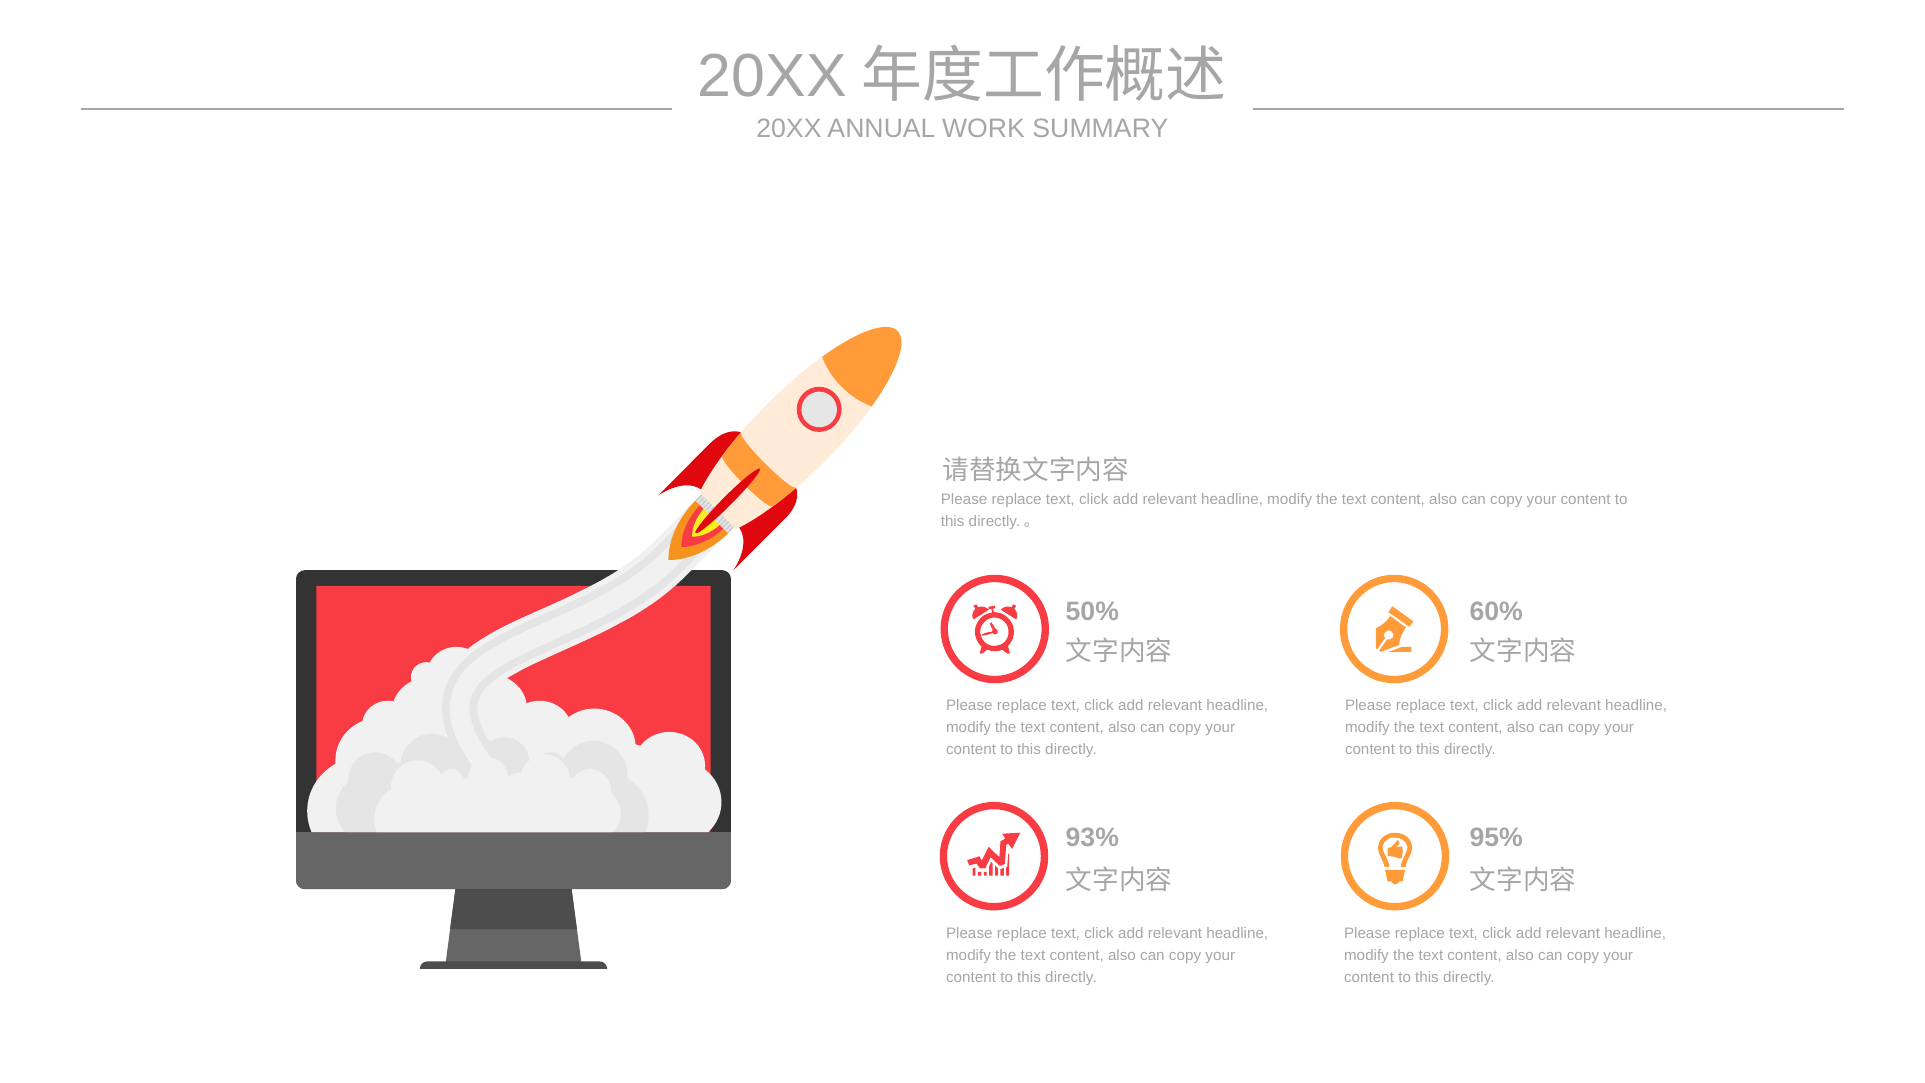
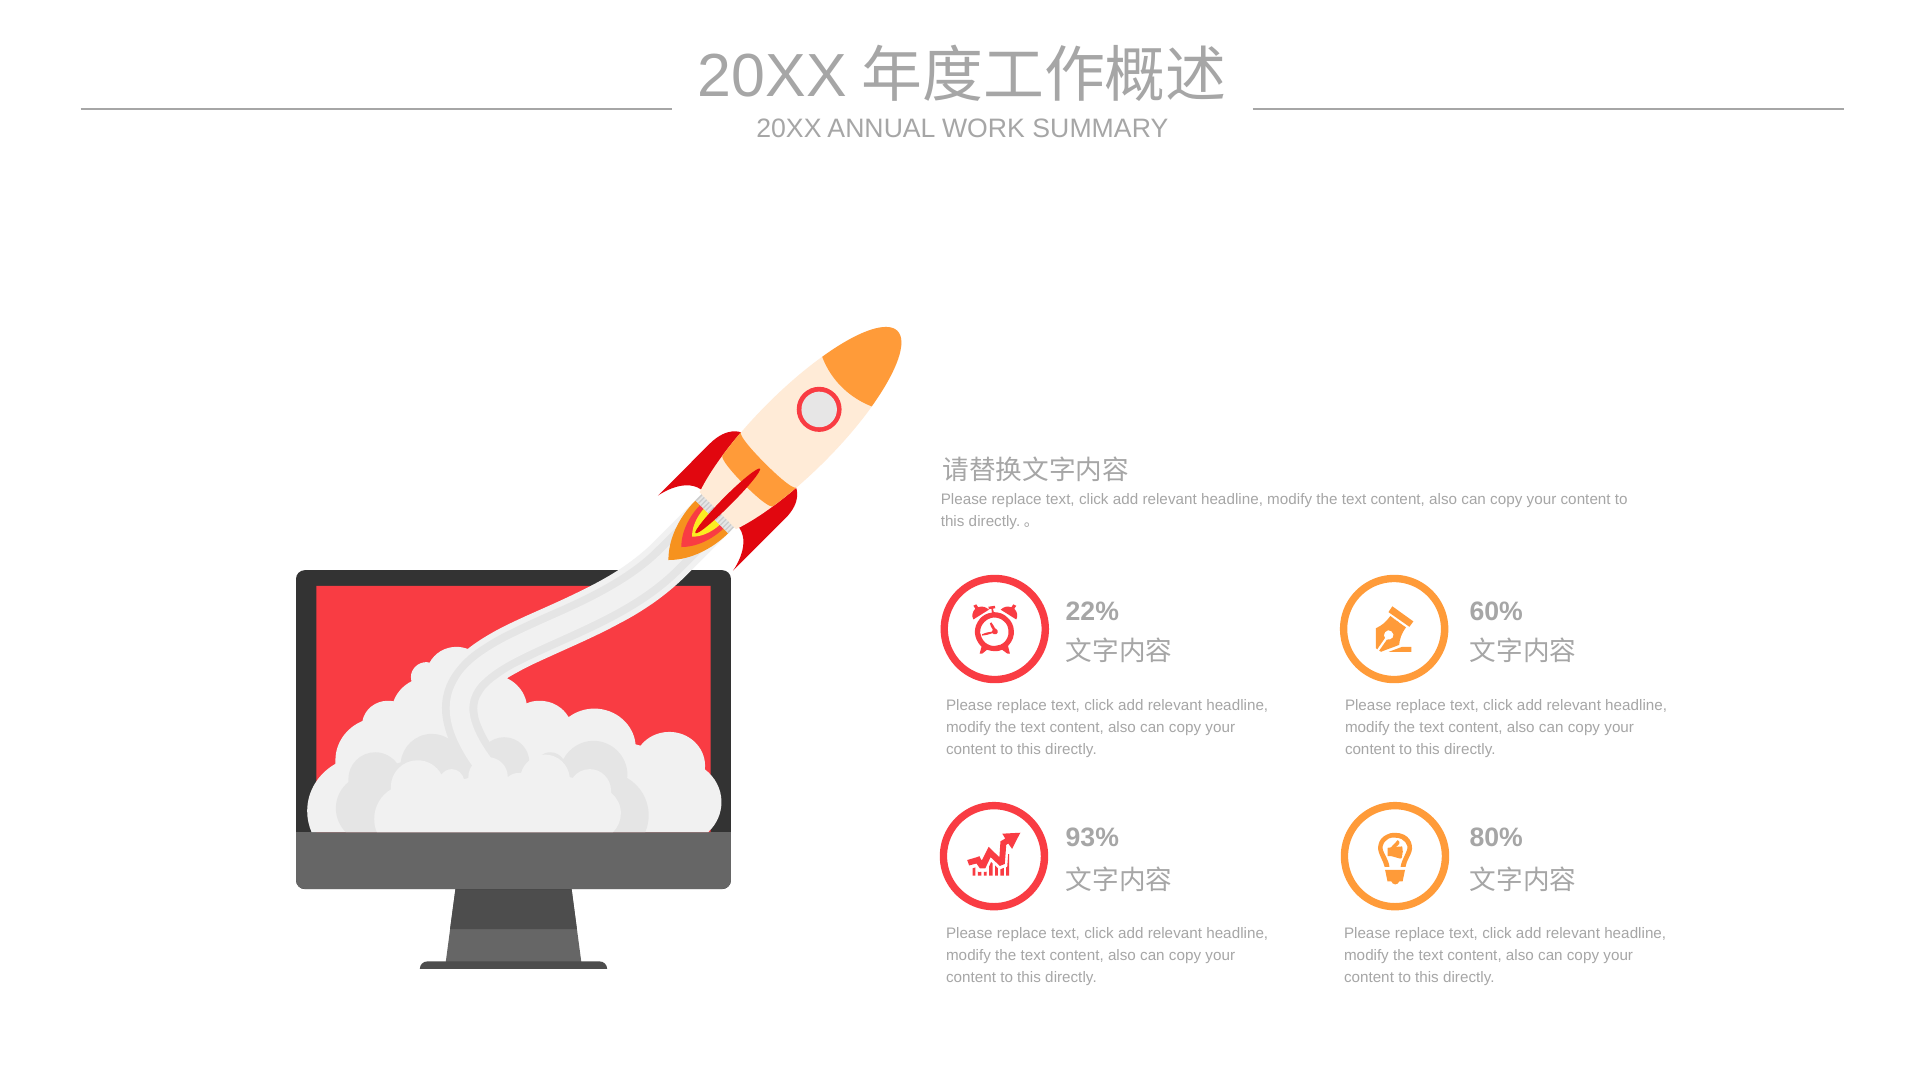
50%: 50% -> 22%
95%: 95% -> 80%
